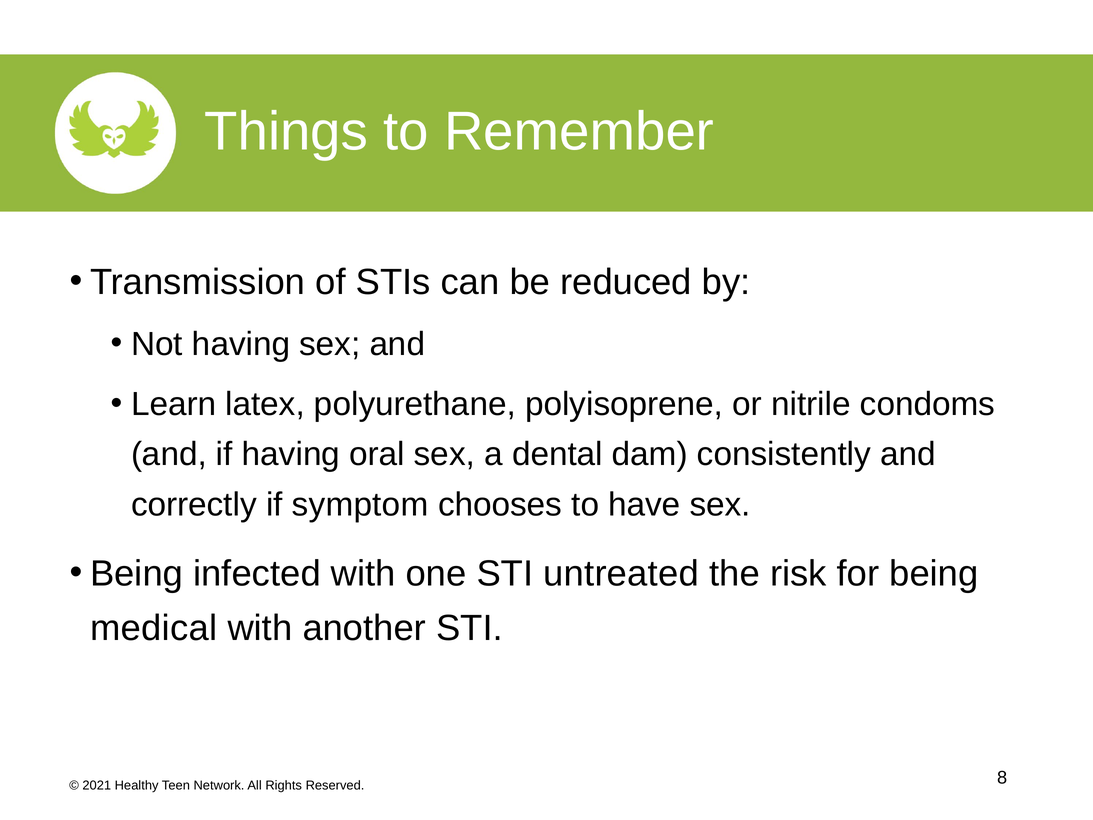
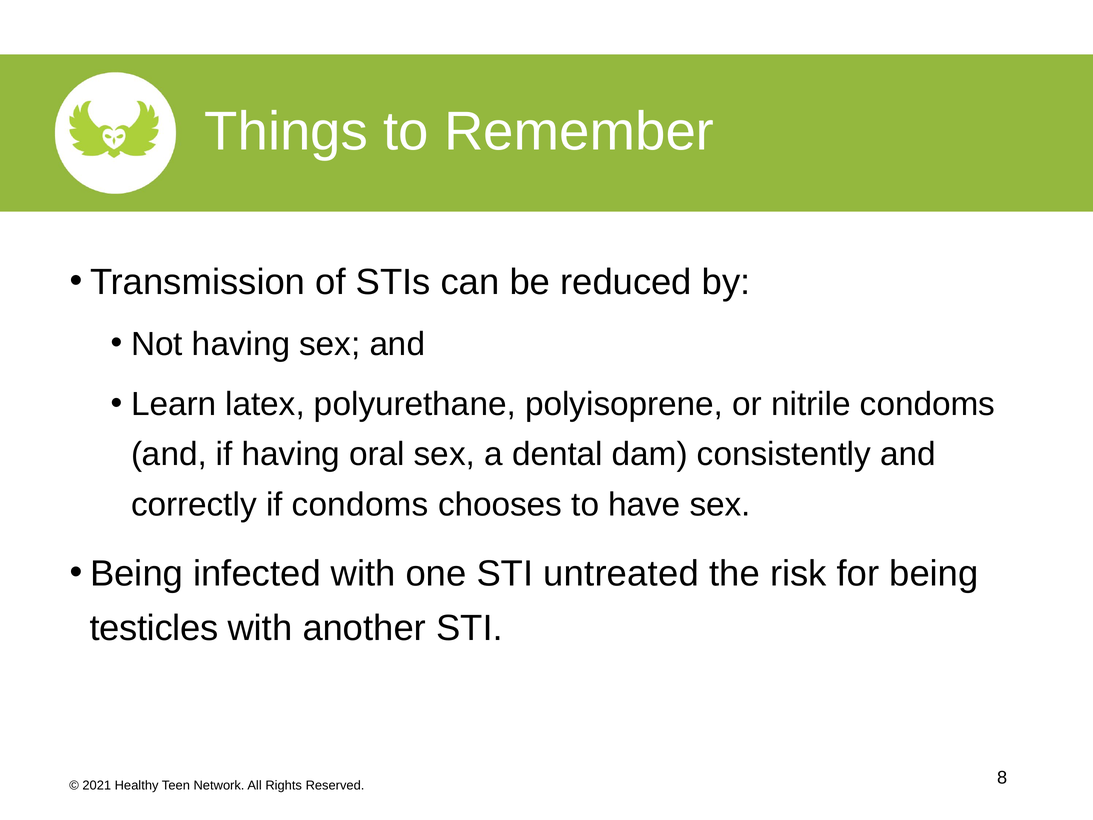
if symptom: symptom -> condoms
medical: medical -> testicles
